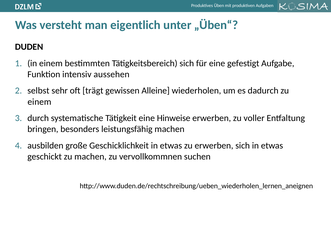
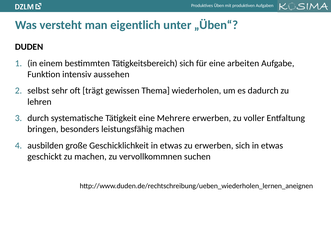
gefestigt: gefestigt -> arbeiten
Alleine: Alleine -> Thema
einem at (39, 102): einem -> lehren
Hinweise: Hinweise -> Mehrere
